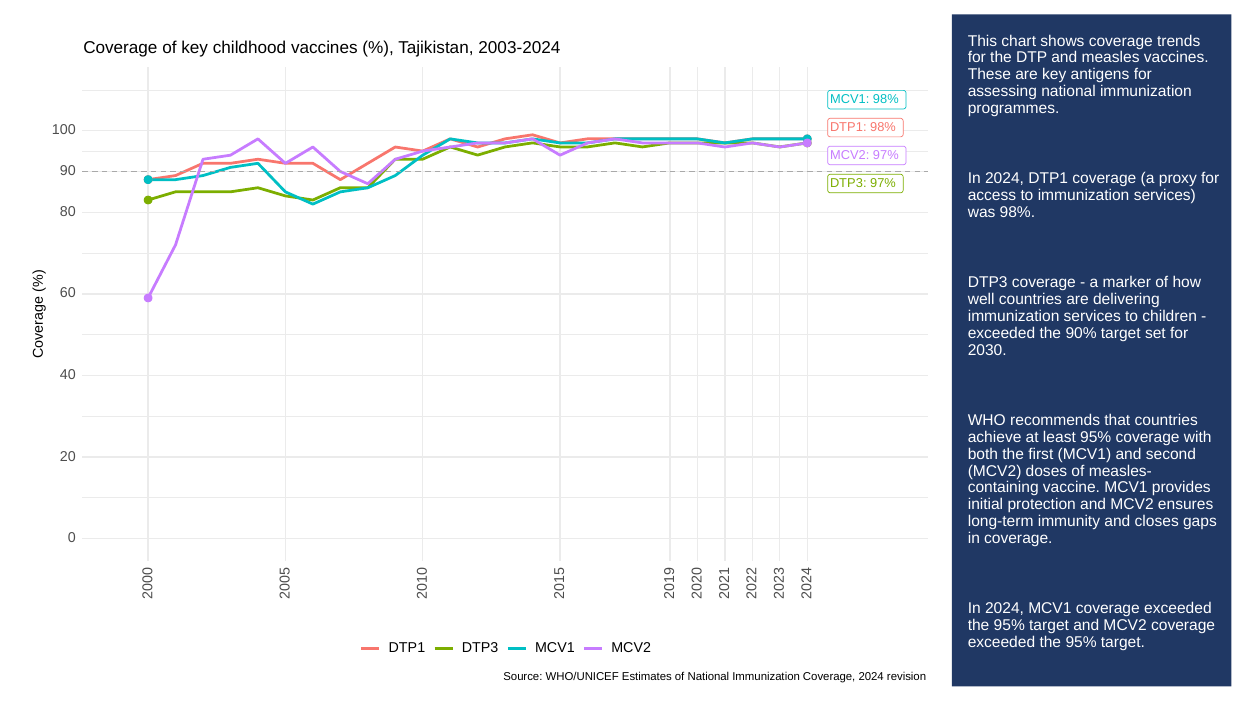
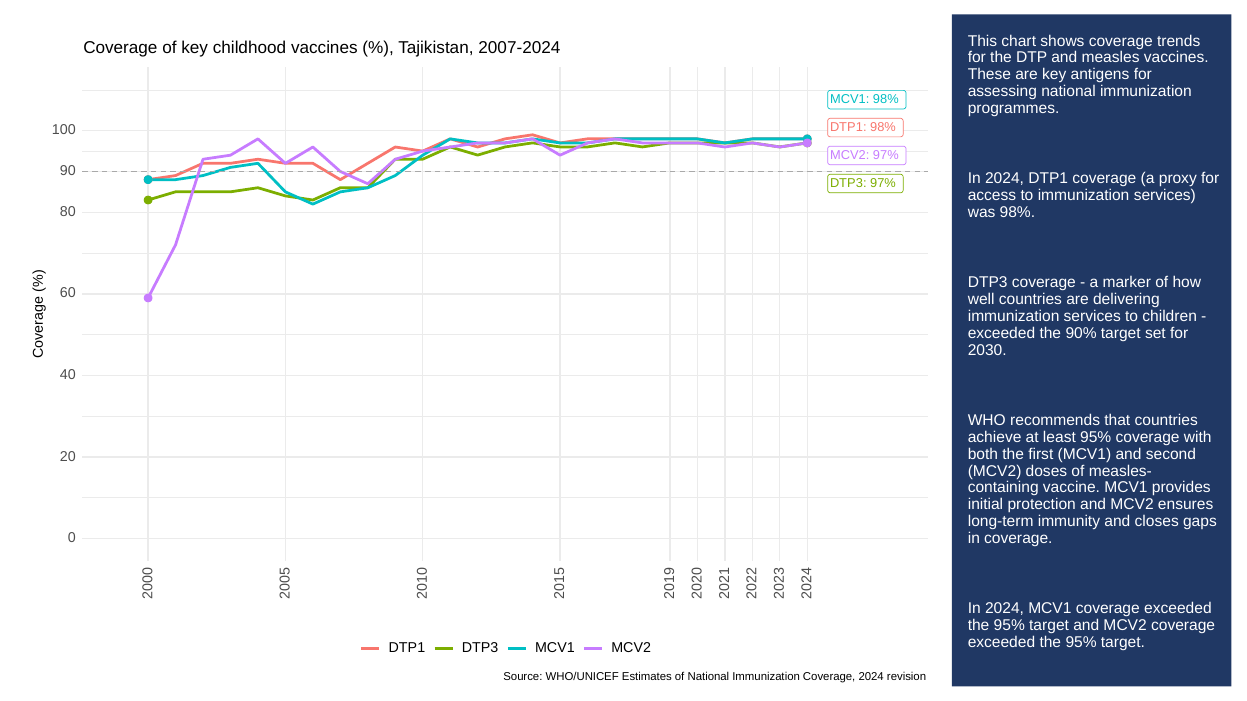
2003-2024: 2003-2024 -> 2007-2024
